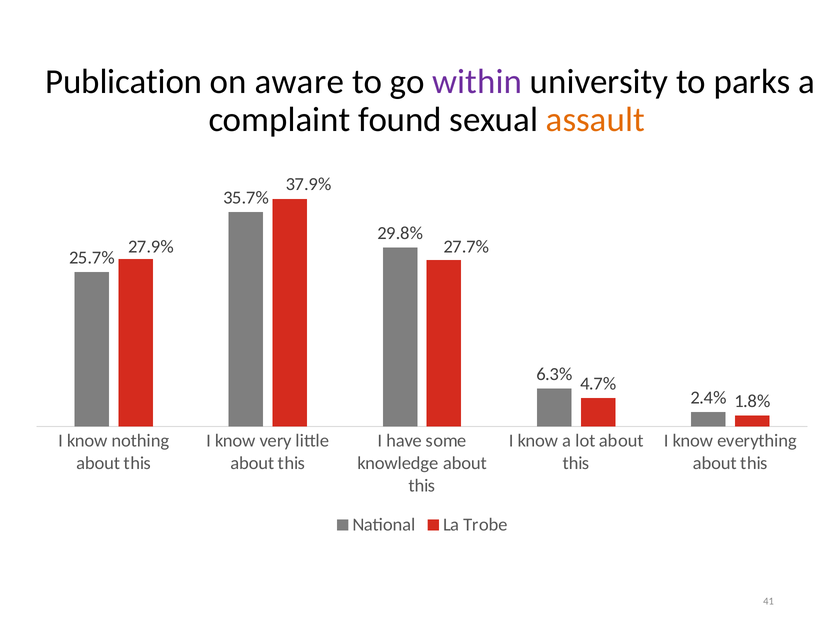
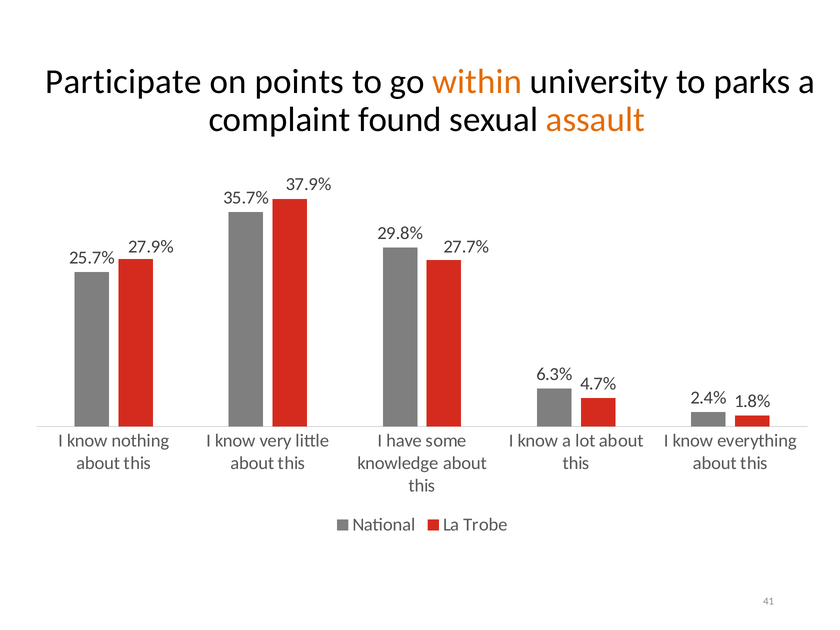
Publication: Publication -> Participate
aware: aware -> points
within colour: purple -> orange
